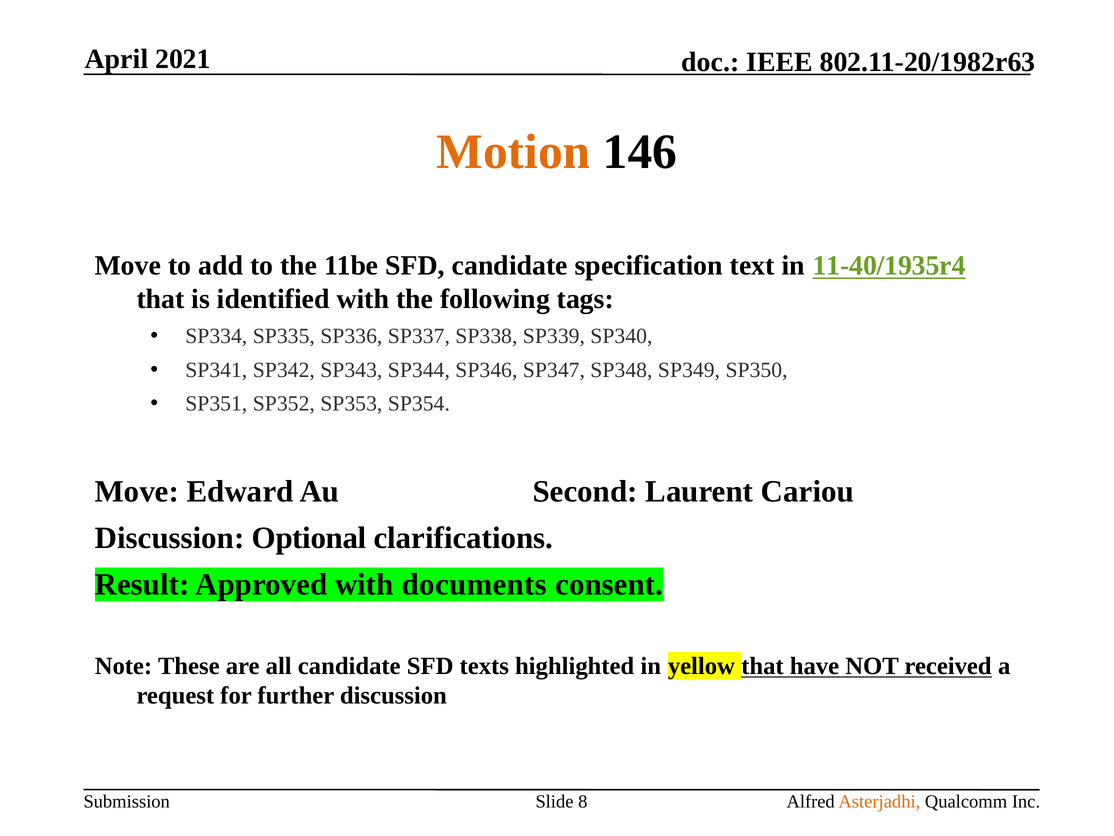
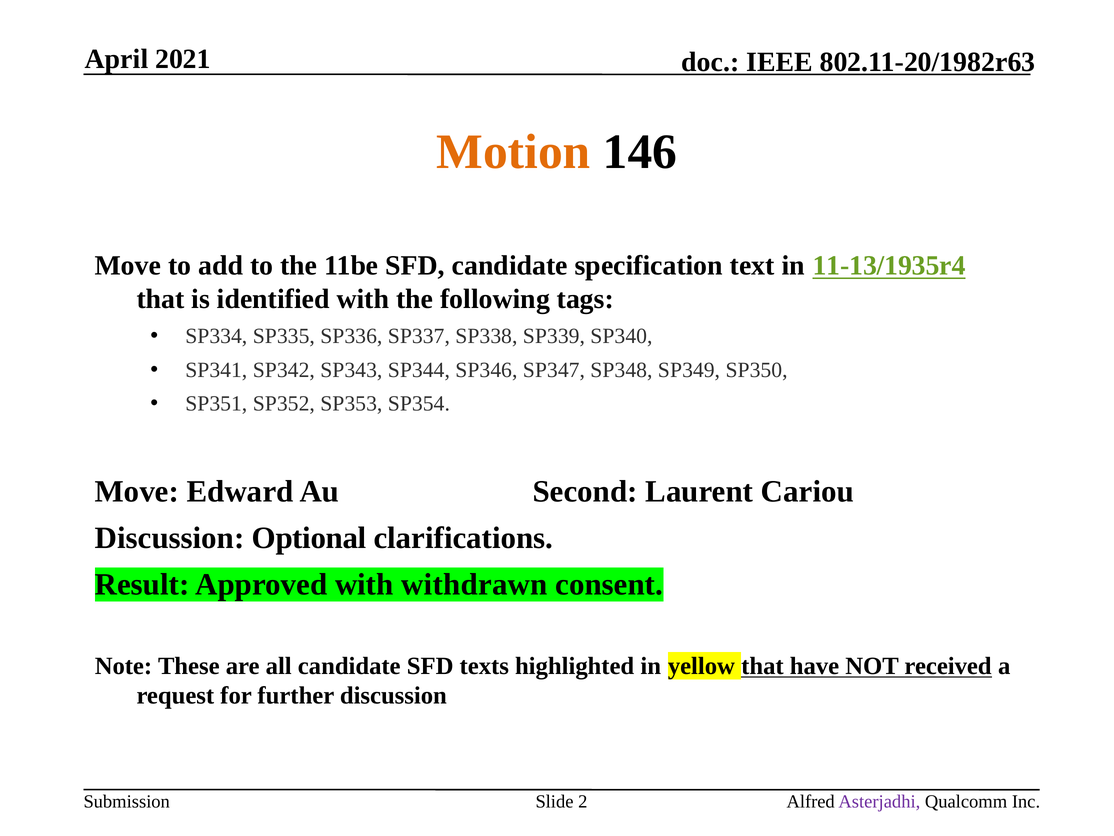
11-40/1935r4: 11-40/1935r4 -> 11-13/1935r4
documents: documents -> withdrawn
8: 8 -> 2
Asterjadhi colour: orange -> purple
